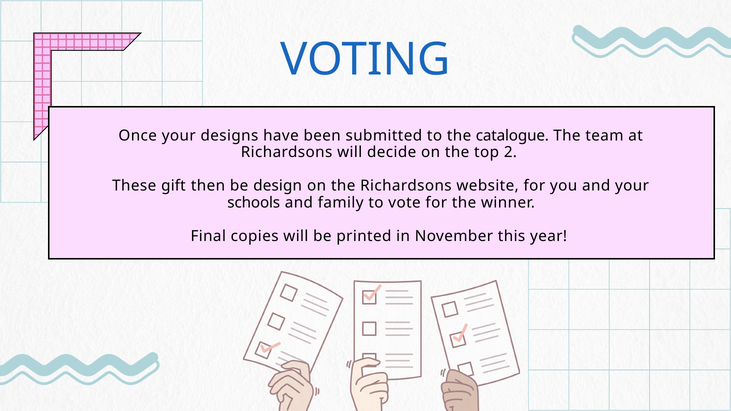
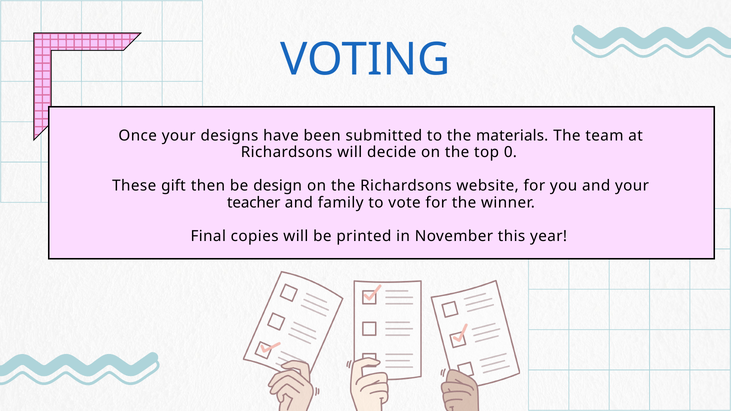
catalogue: catalogue -> materials
2: 2 -> 0
schools: schools -> teacher
